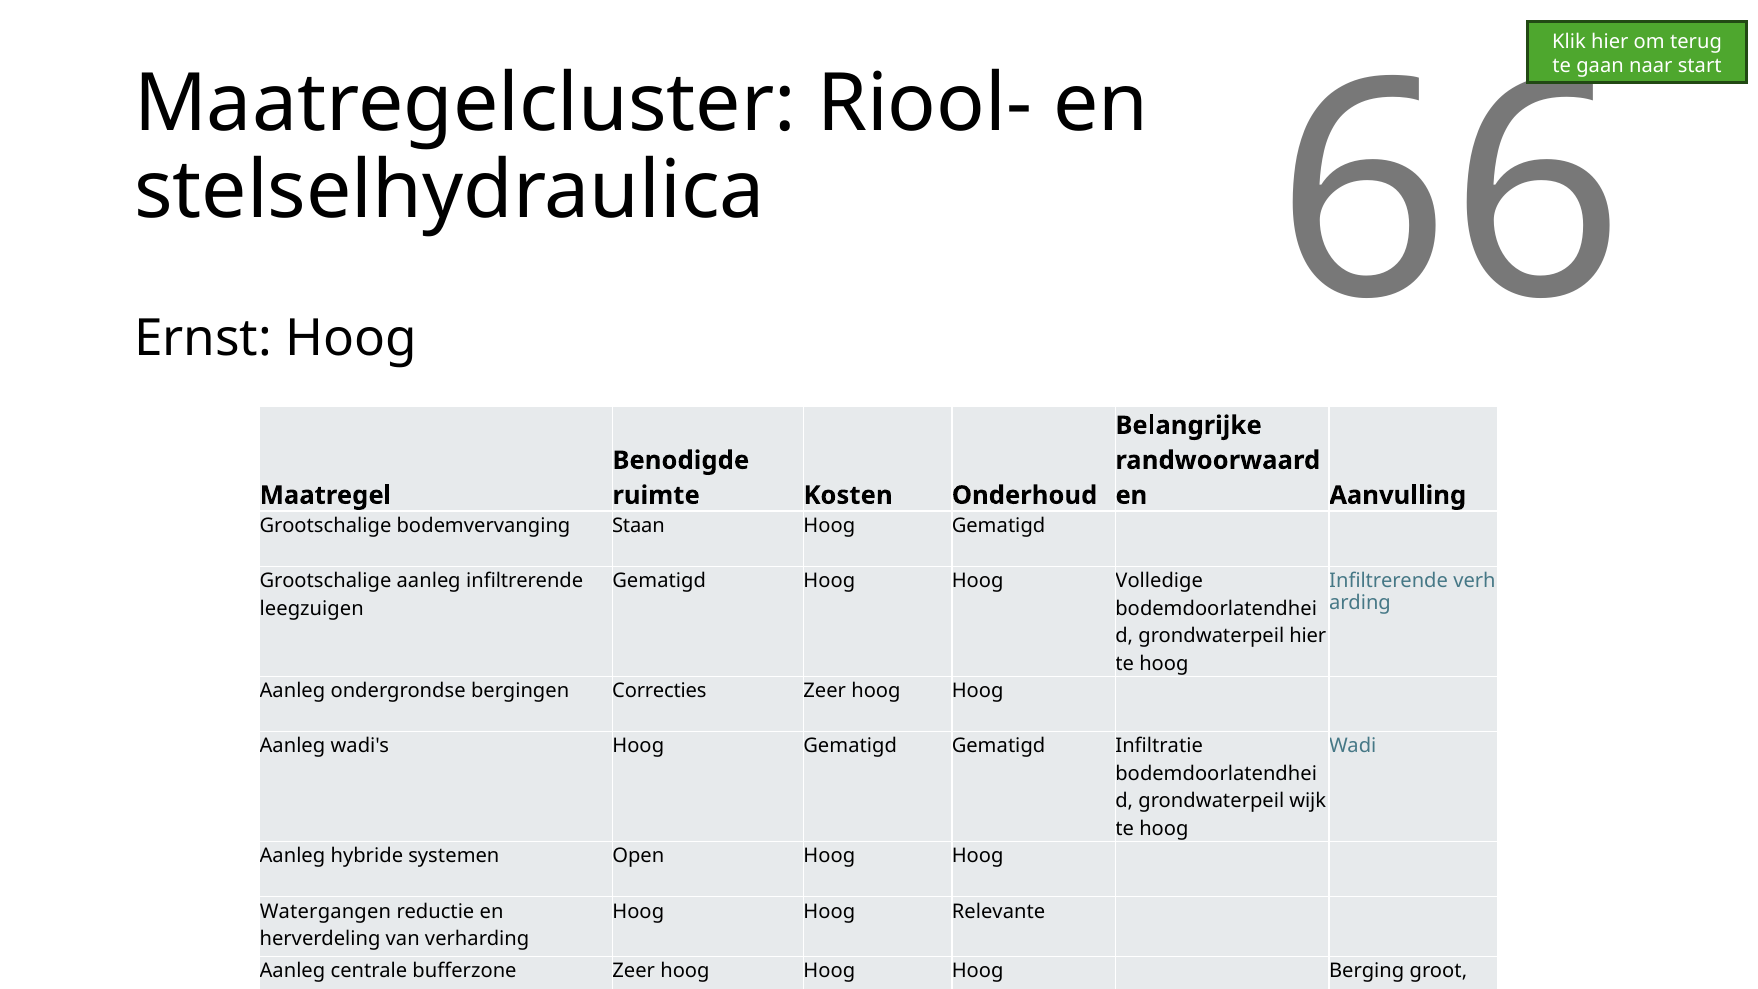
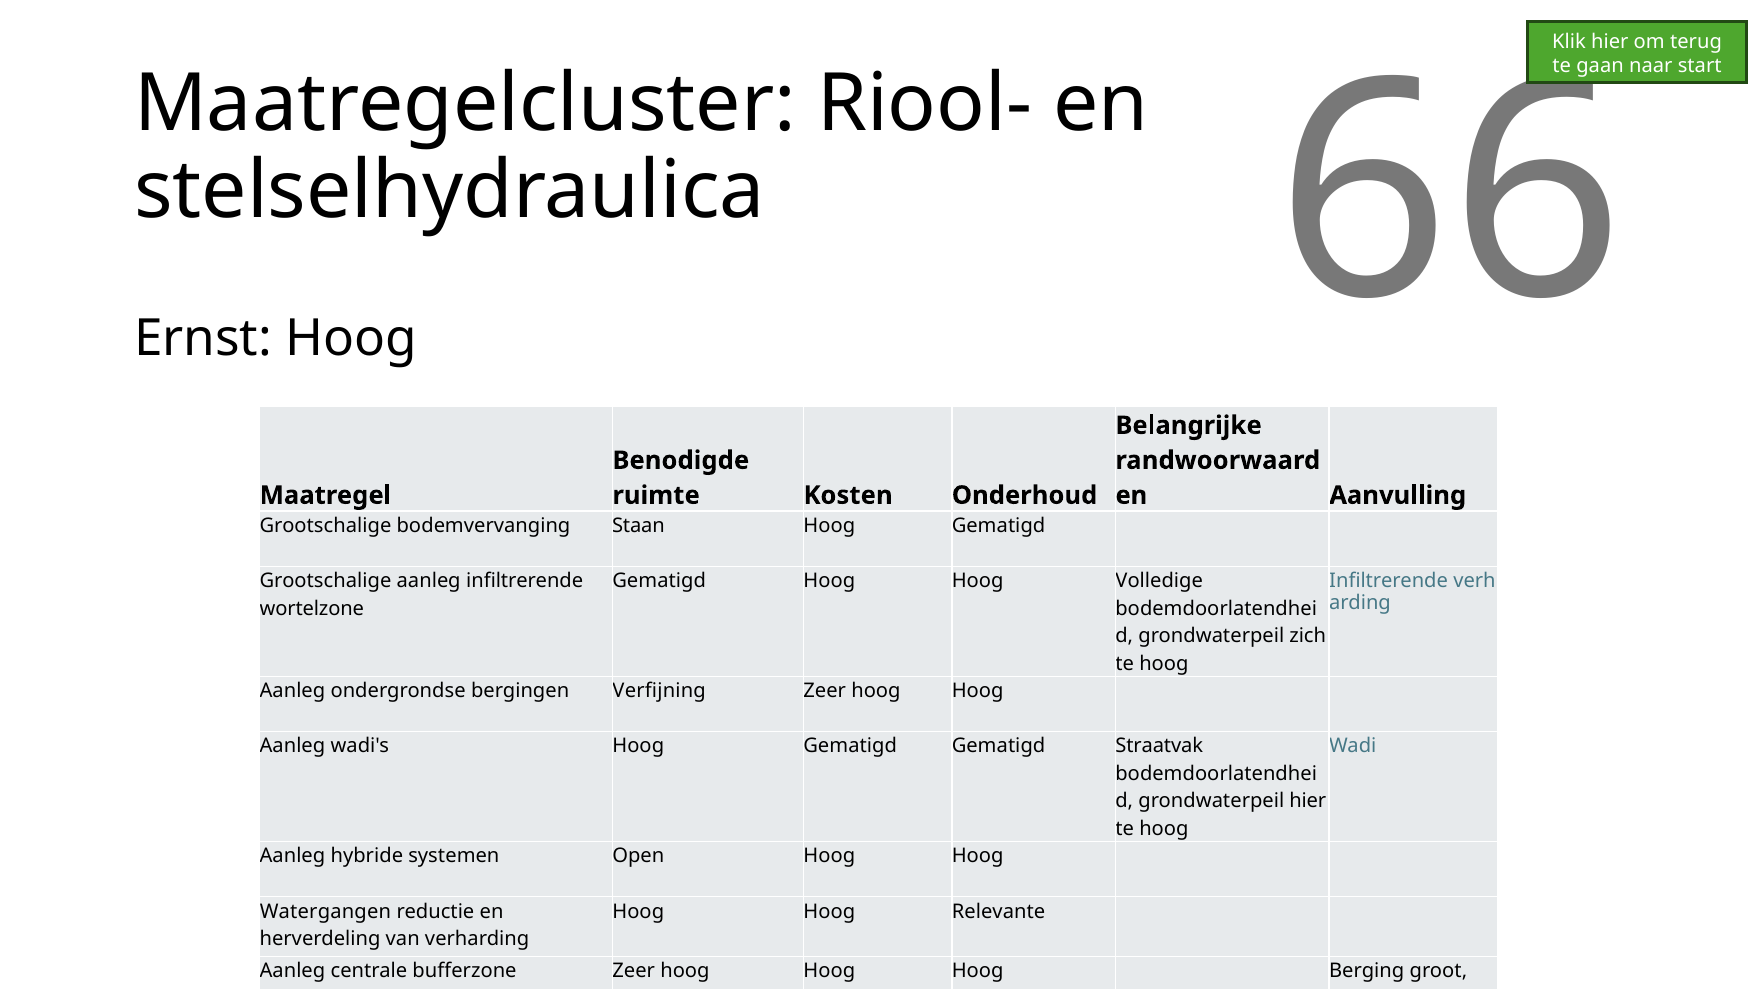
leegzuigen: leegzuigen -> wortelzone
grondwaterpeil hier: hier -> zich
Correcties: Correcties -> Verfijning
Infiltratie: Infiltratie -> Straatvak
grondwaterpeil wijk: wijk -> hier
